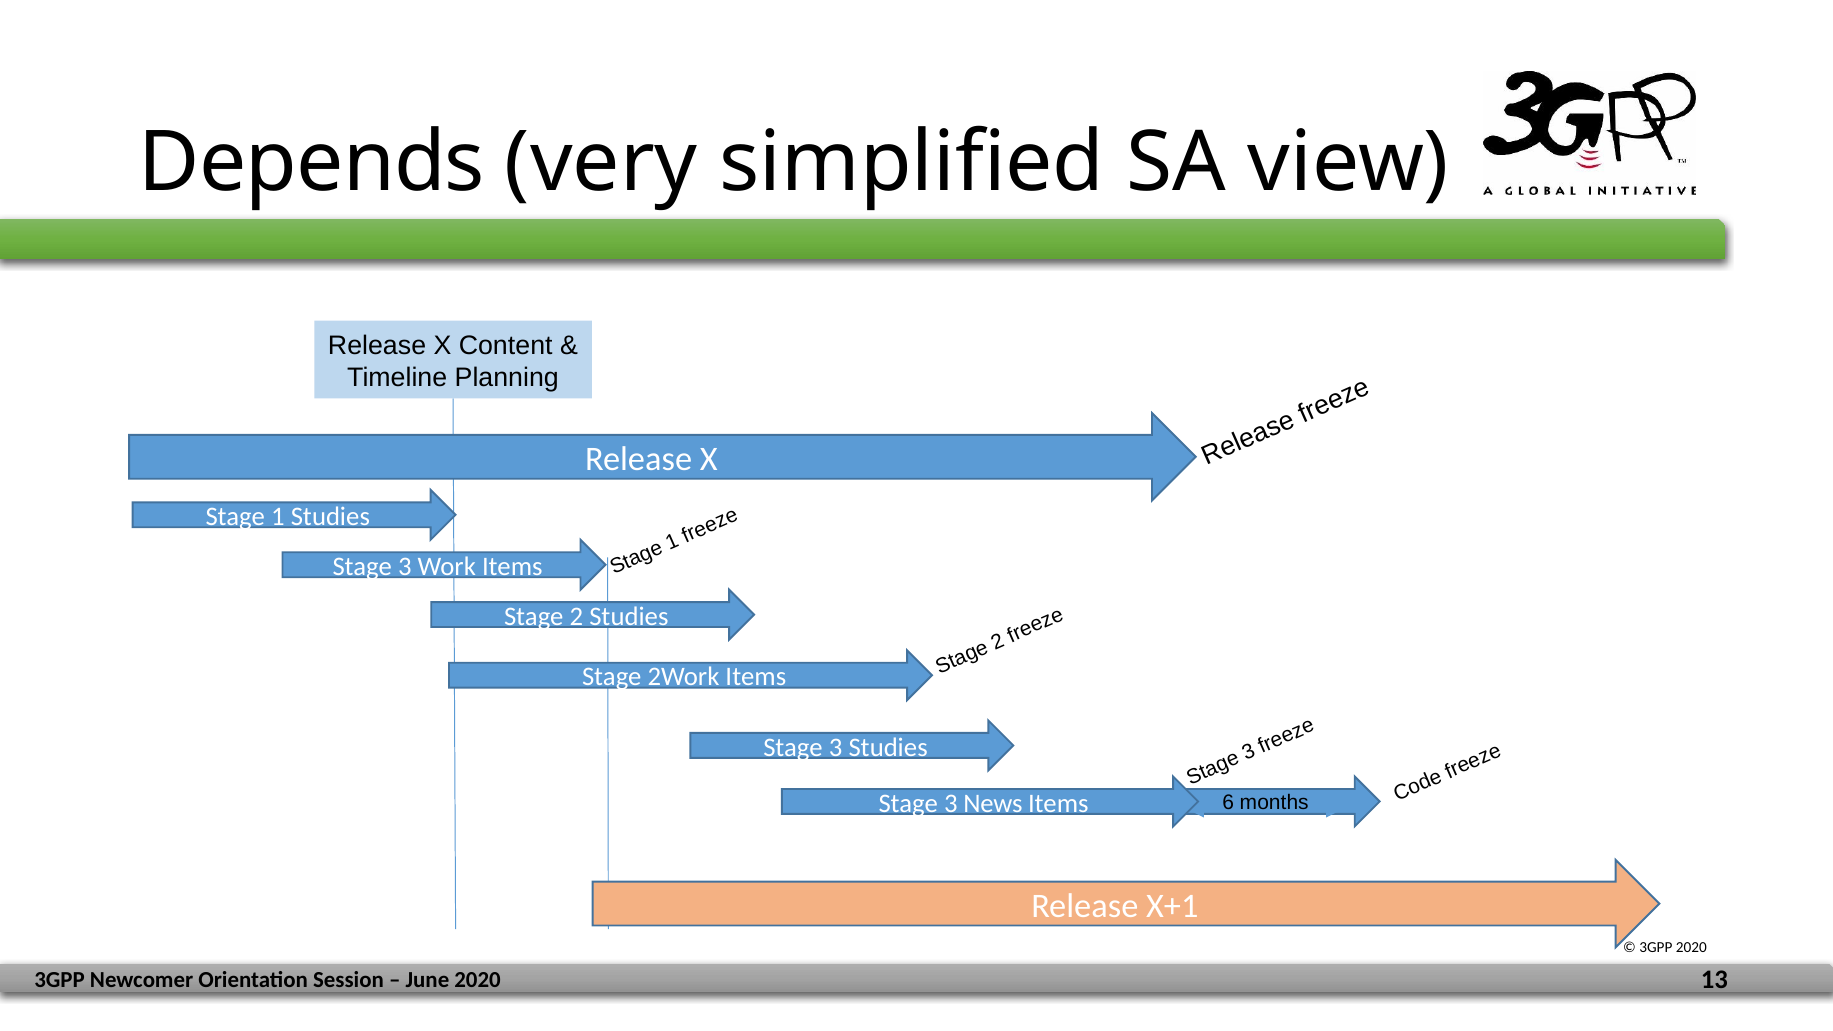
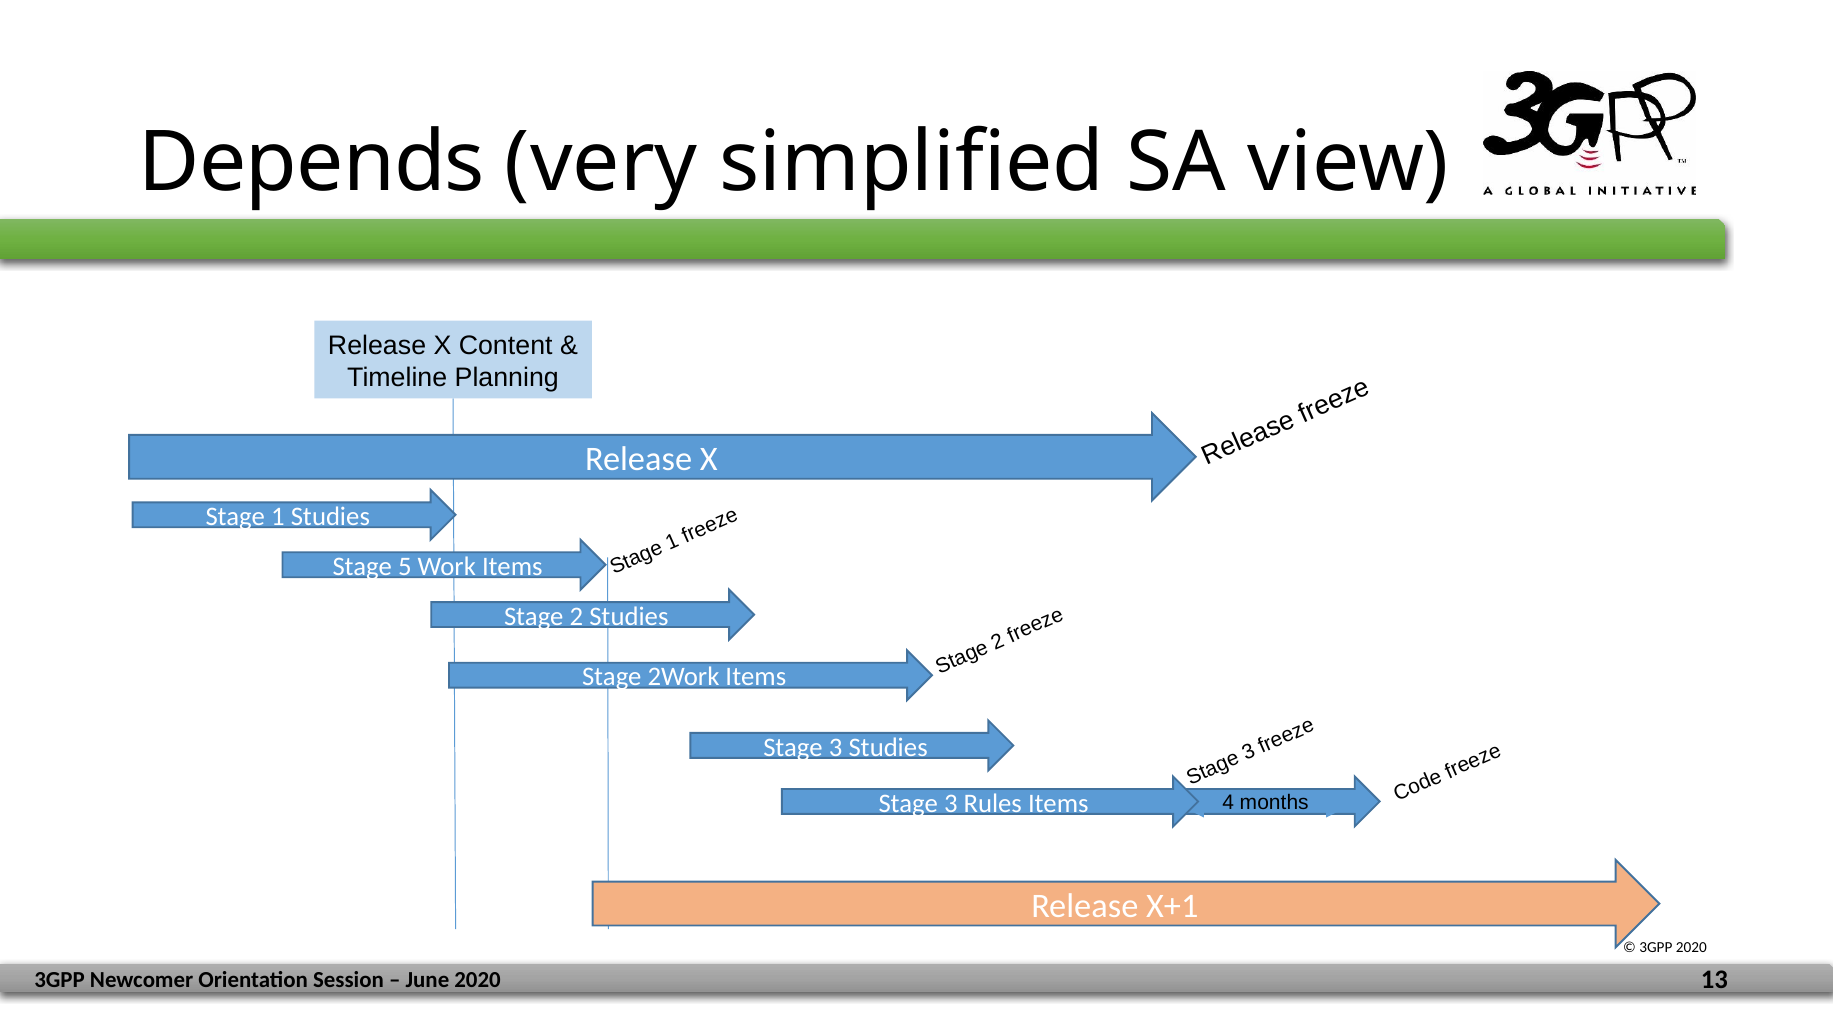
3 at (405, 567): 3 -> 5
News: News -> Rules
6: 6 -> 4
